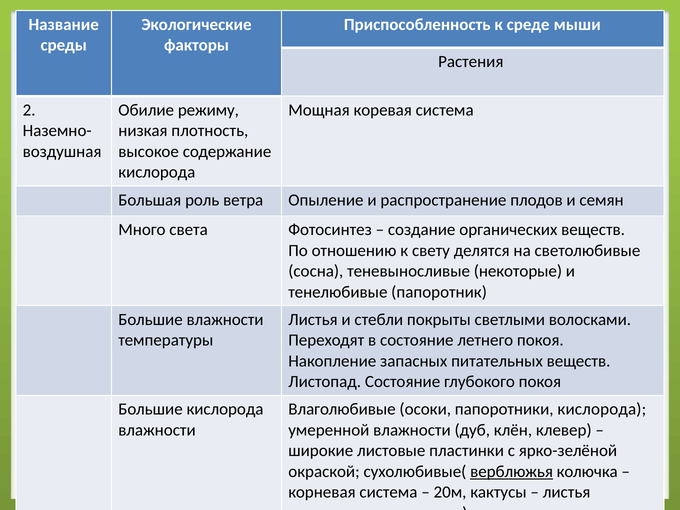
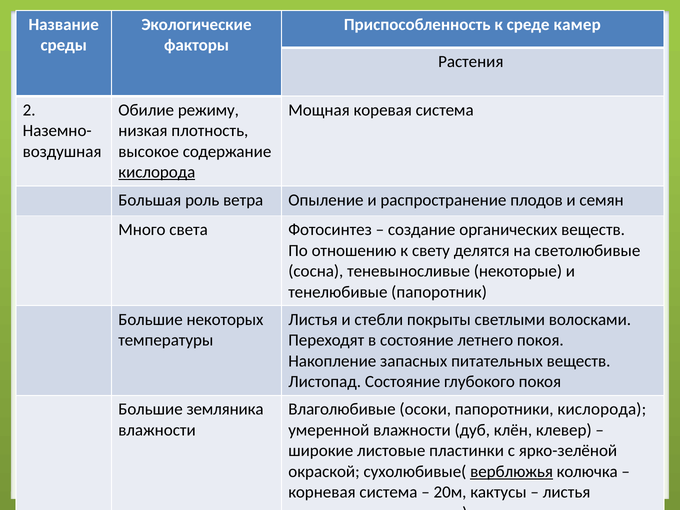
мыши: мыши -> камер
кислорода at (157, 172) underline: none -> present
Большие влажности: влажности -> некоторых
Большие кислорода: кислорода -> земляника
